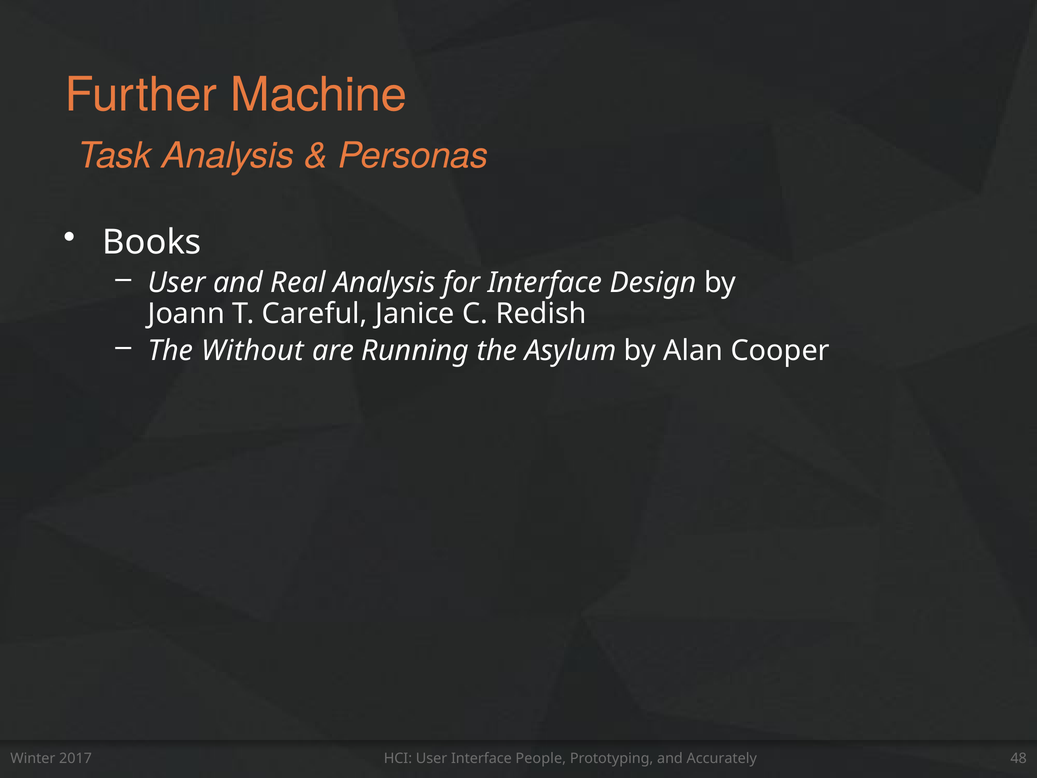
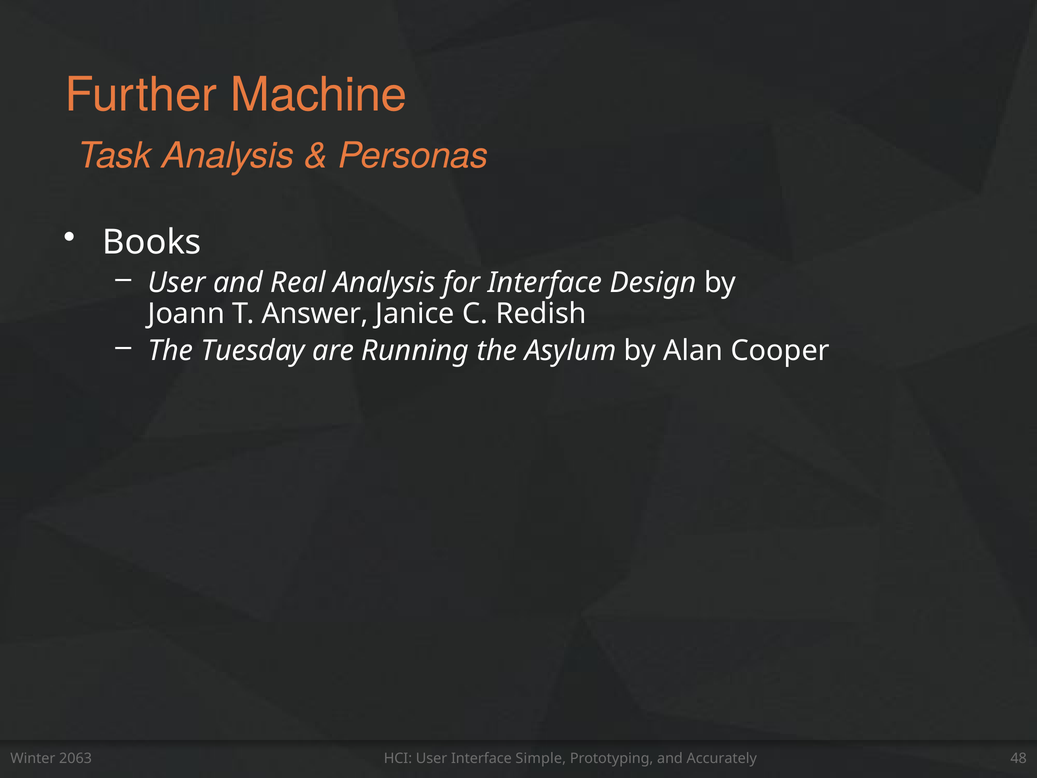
Careful: Careful -> Answer
Without: Without -> Tuesday
2017: 2017 -> 2063
People: People -> Simple
